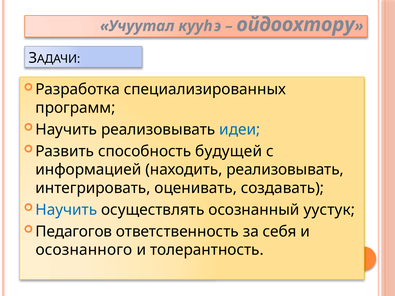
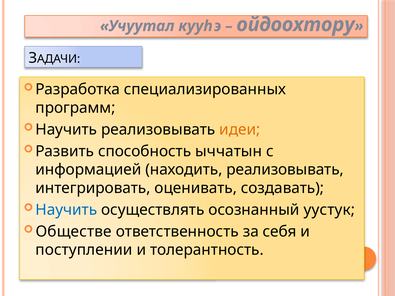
идеи colour: blue -> orange
будущей: будущей -> ыччатын
Педагогов: Педагогов -> Обществе
осознанного: осознанного -> поступлении
